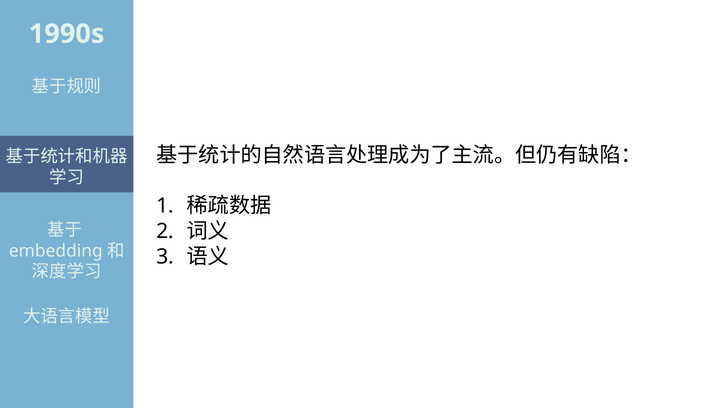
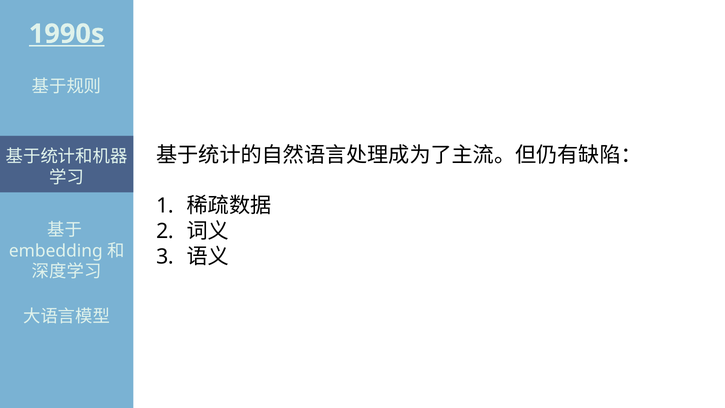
1990s underline: none -> present
